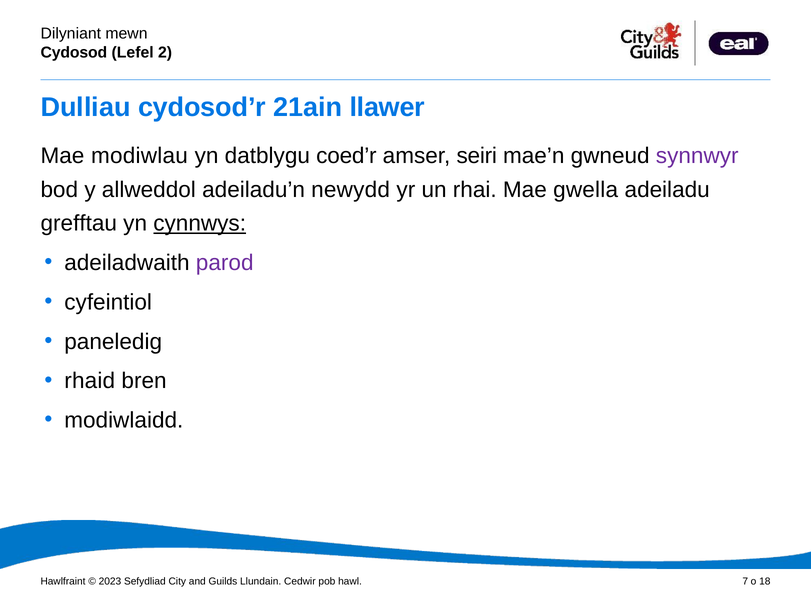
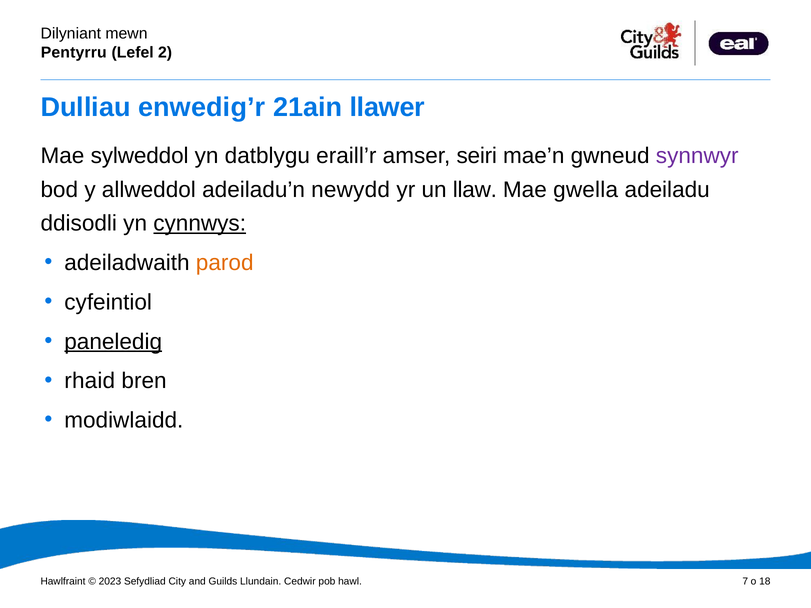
Cydosod: Cydosod -> Pentyrru
cydosod’r: cydosod’r -> enwedig’r
modiwlau: modiwlau -> sylweddol
coed’r: coed’r -> eraill’r
rhai: rhai -> llaw
grefftau: grefftau -> ddisodli
parod colour: purple -> orange
paneledig underline: none -> present
